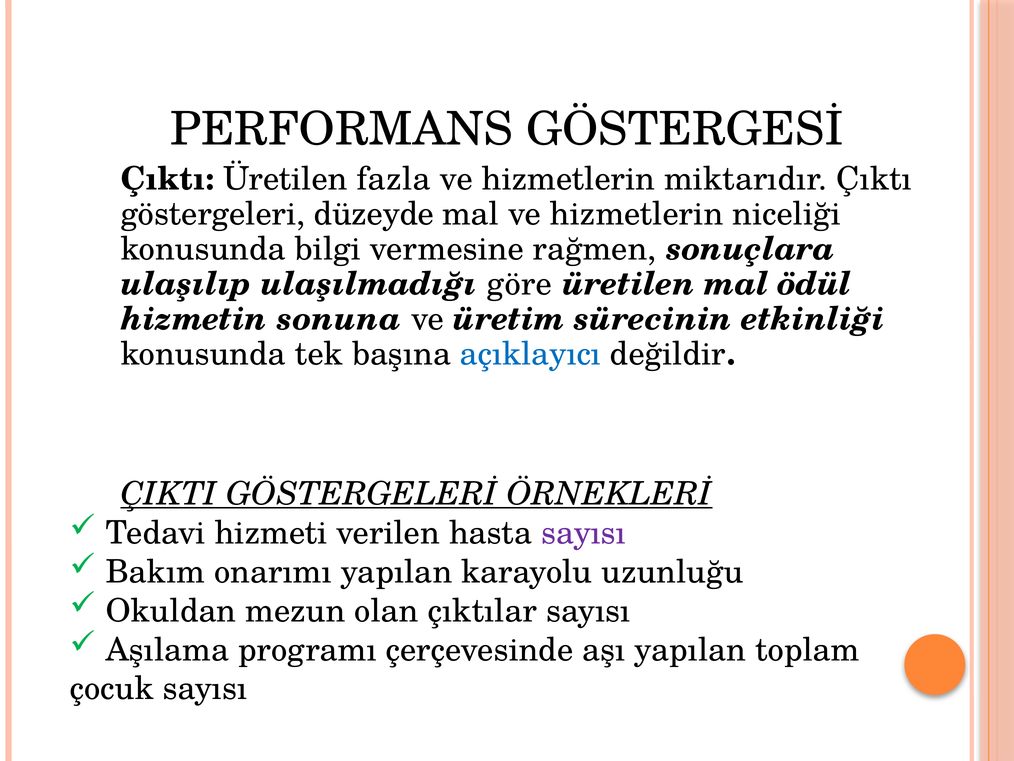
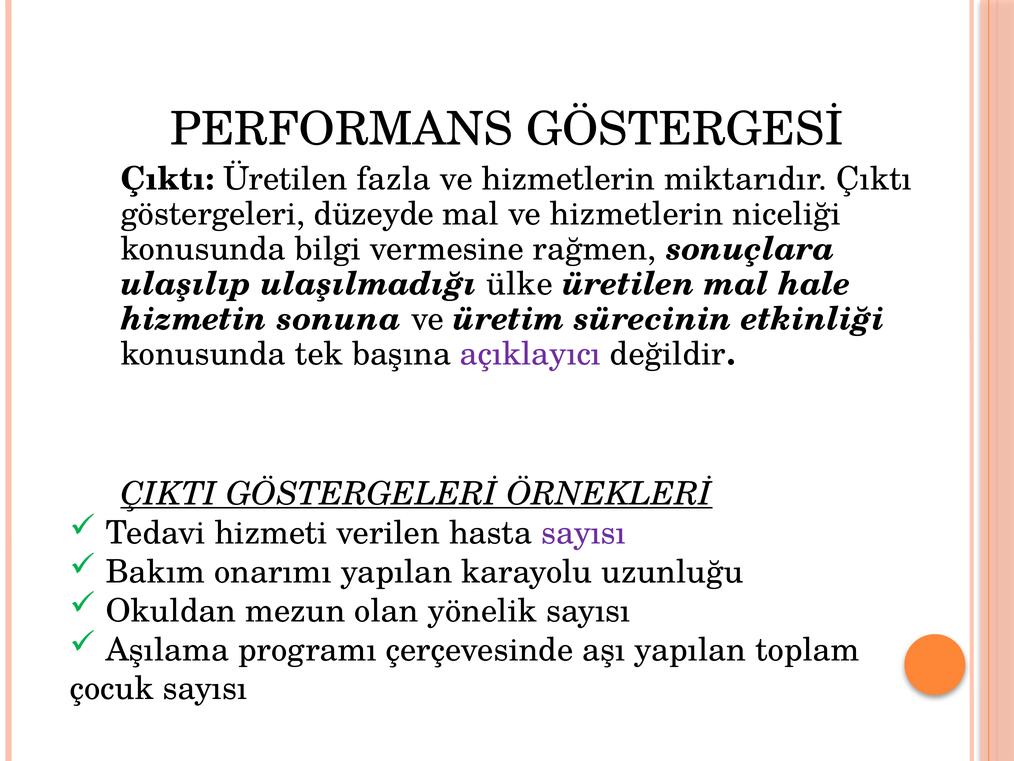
göre: göre -> ülke
ödül: ödül -> hale
açıklayıcı colour: blue -> purple
çıktılar: çıktılar -> yönelik
